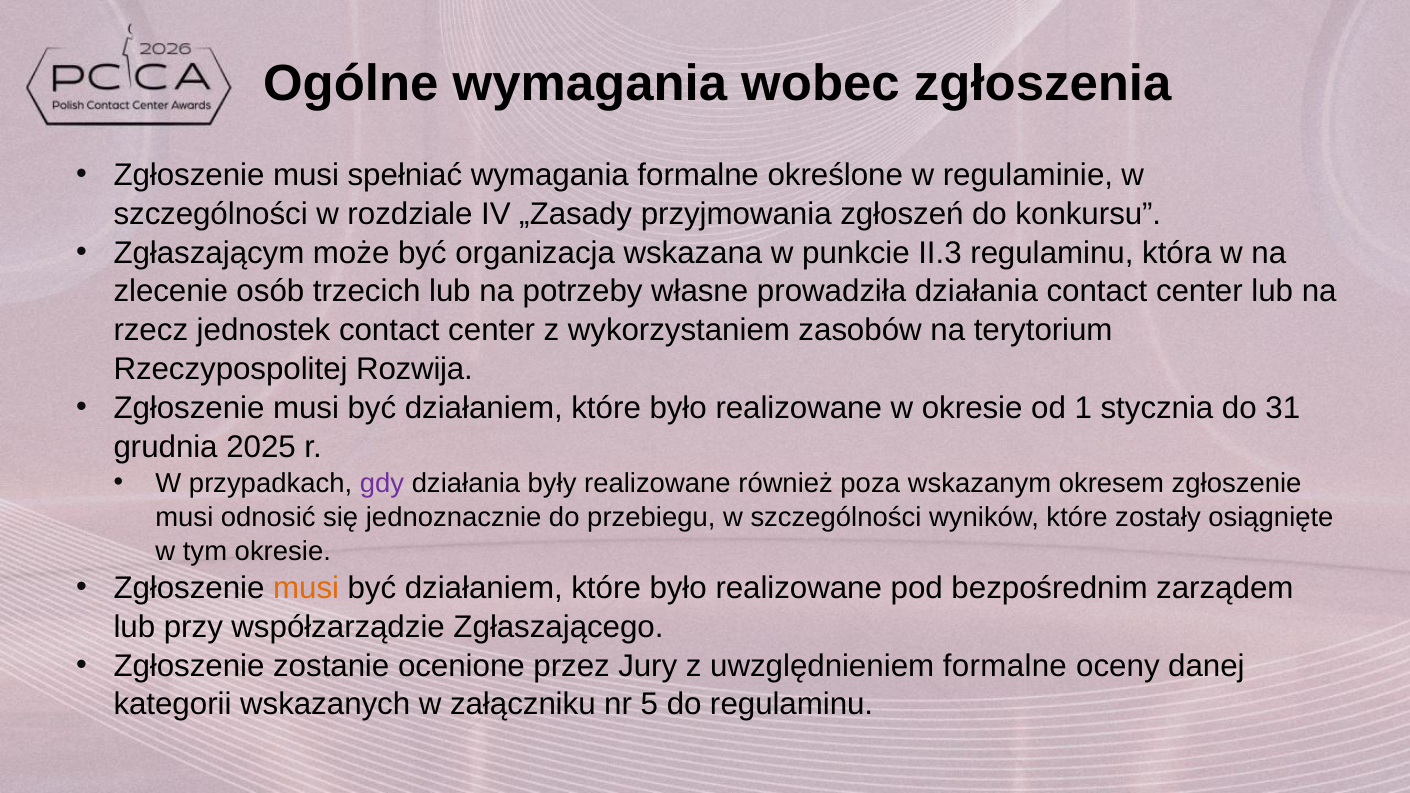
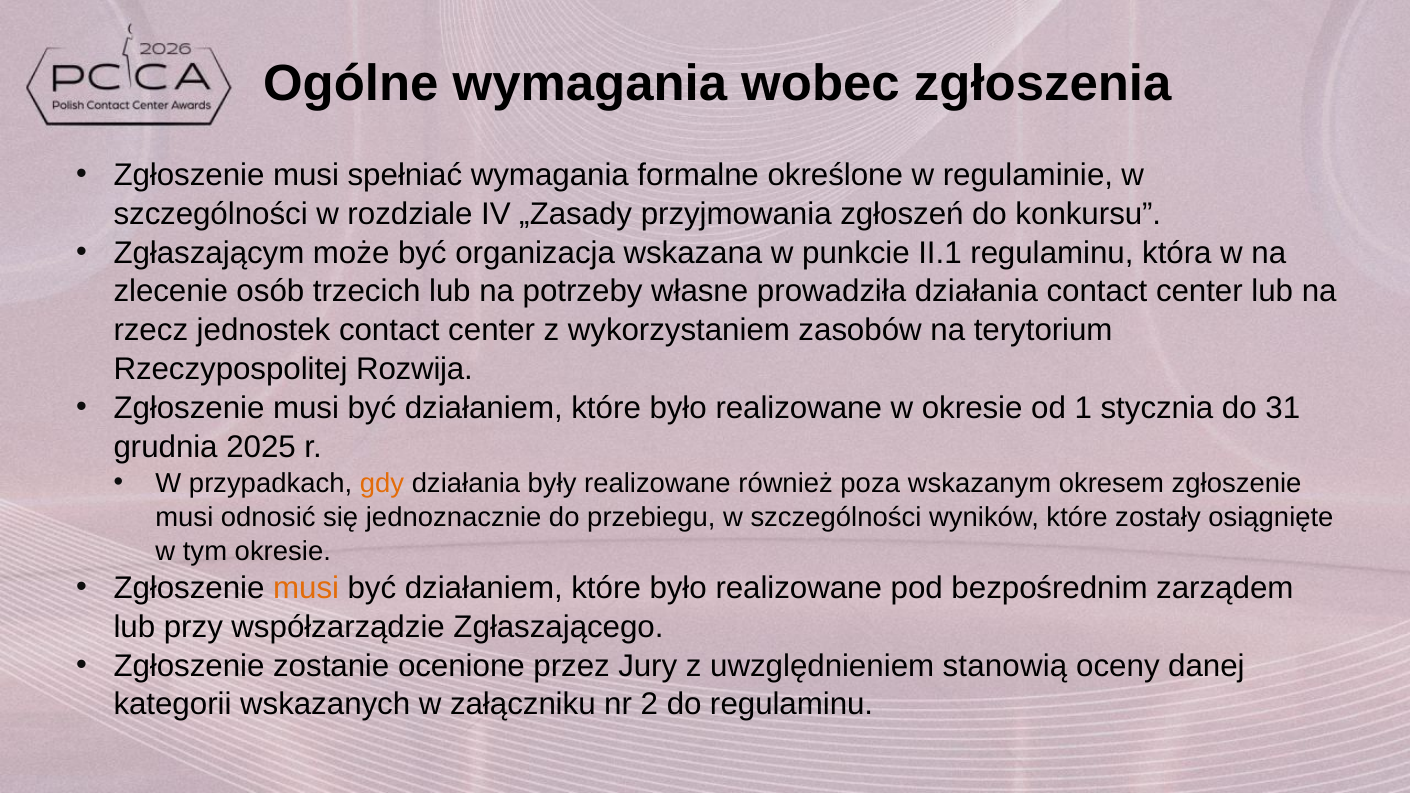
II.3: II.3 -> II.1
gdy colour: purple -> orange
uwzględnieniem formalne: formalne -> stanowią
5: 5 -> 2
